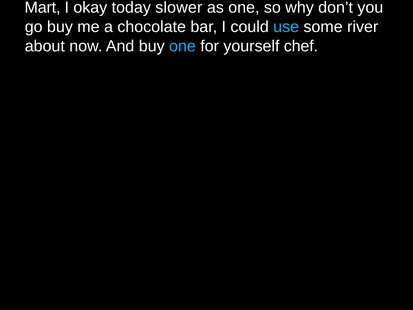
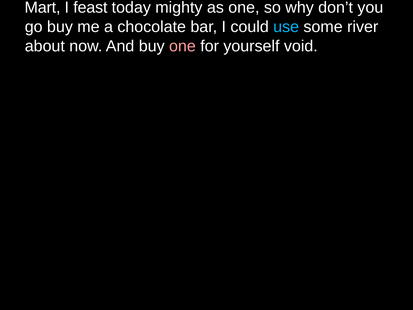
okay: okay -> feast
slower: slower -> mighty
one at (182, 46) colour: light blue -> pink
chef: chef -> void
